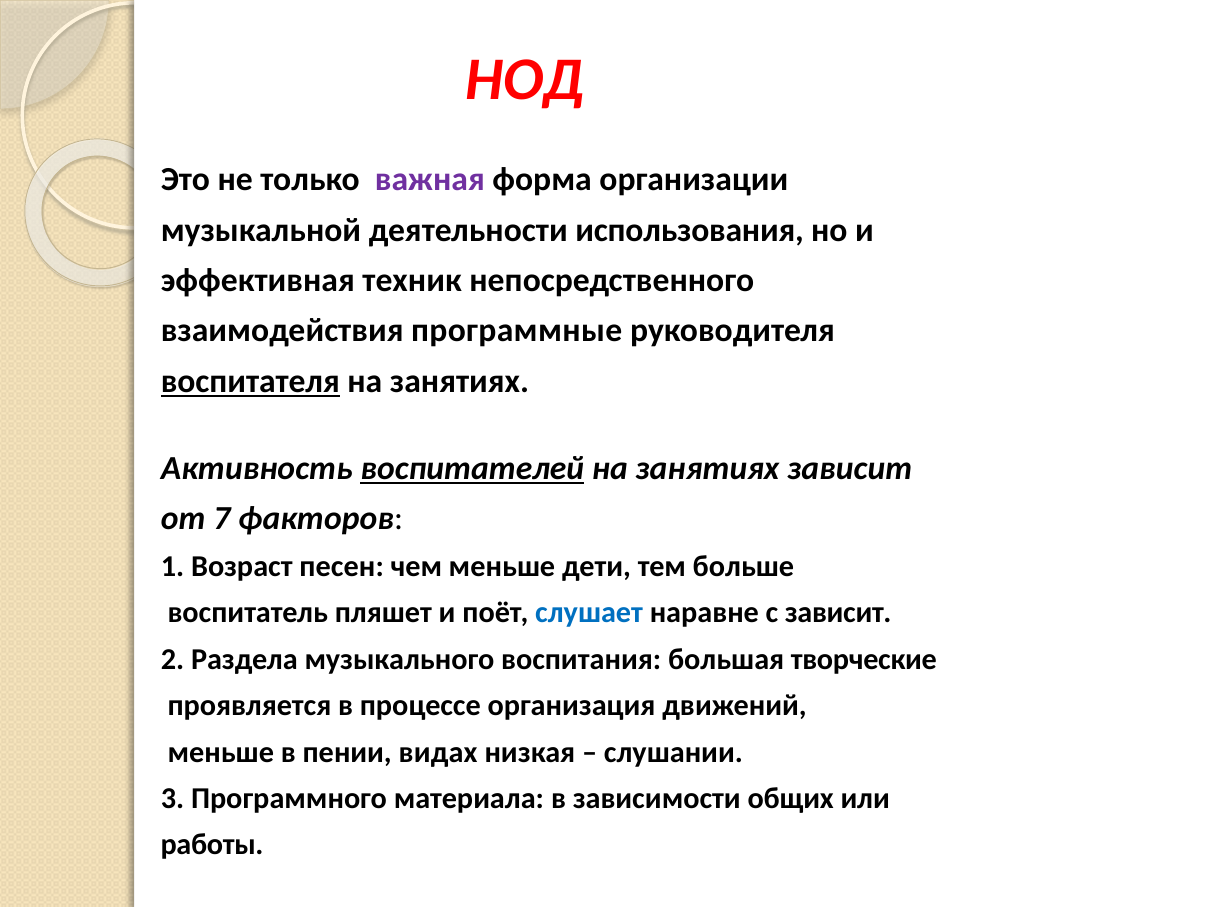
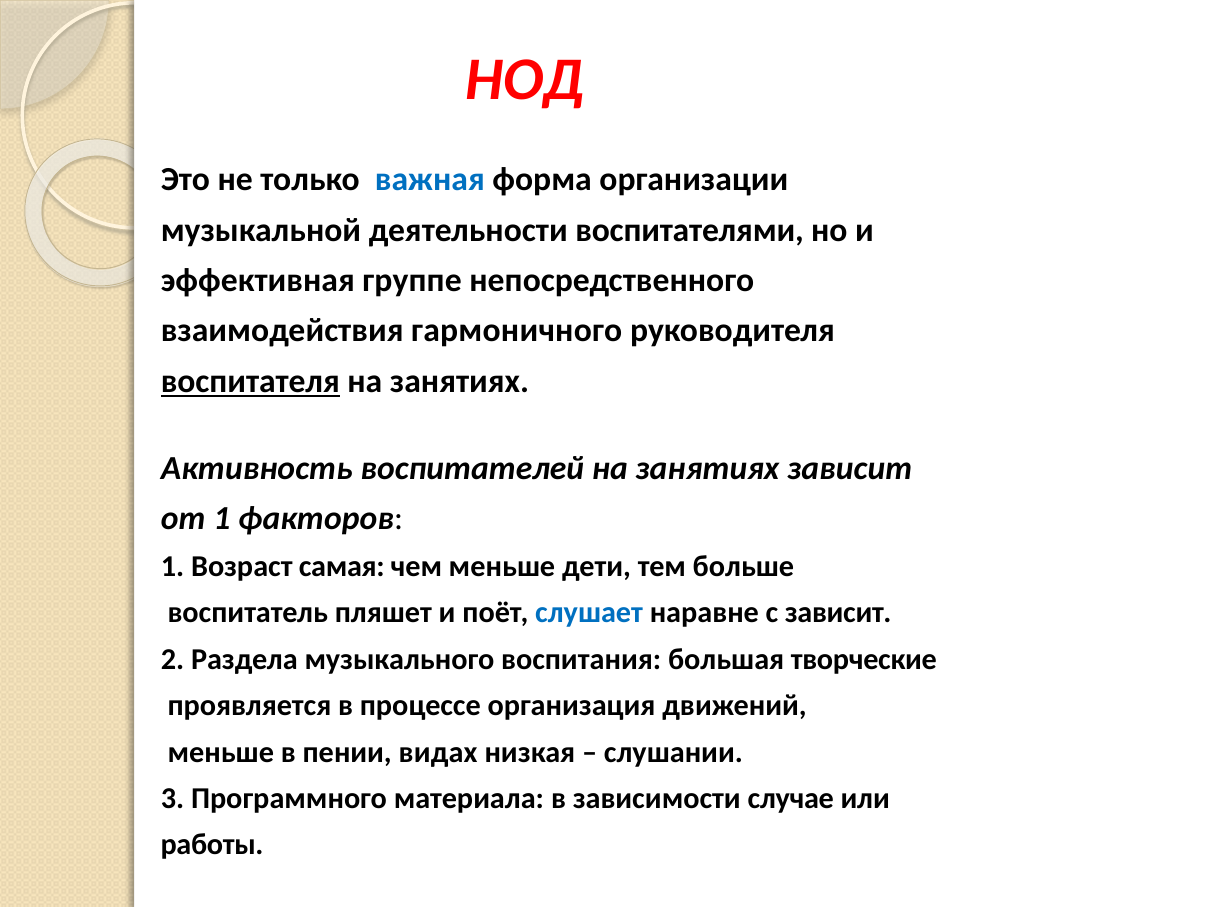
важная colour: purple -> blue
использования: использования -> воспитателями
техник: техник -> группе
программные: программные -> гармоничного
воспитателей underline: present -> none
от 7: 7 -> 1
песен: песен -> самая
общих: общих -> случае
